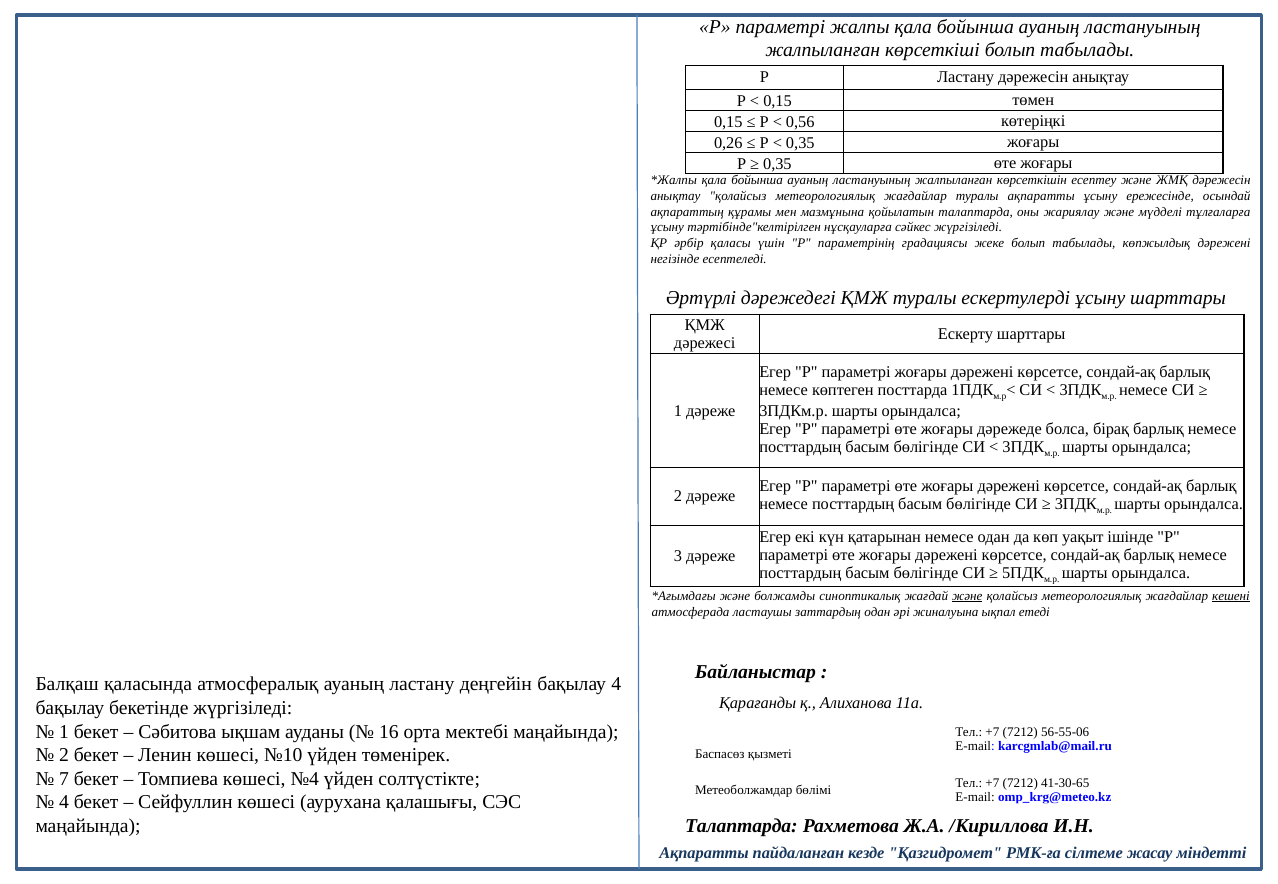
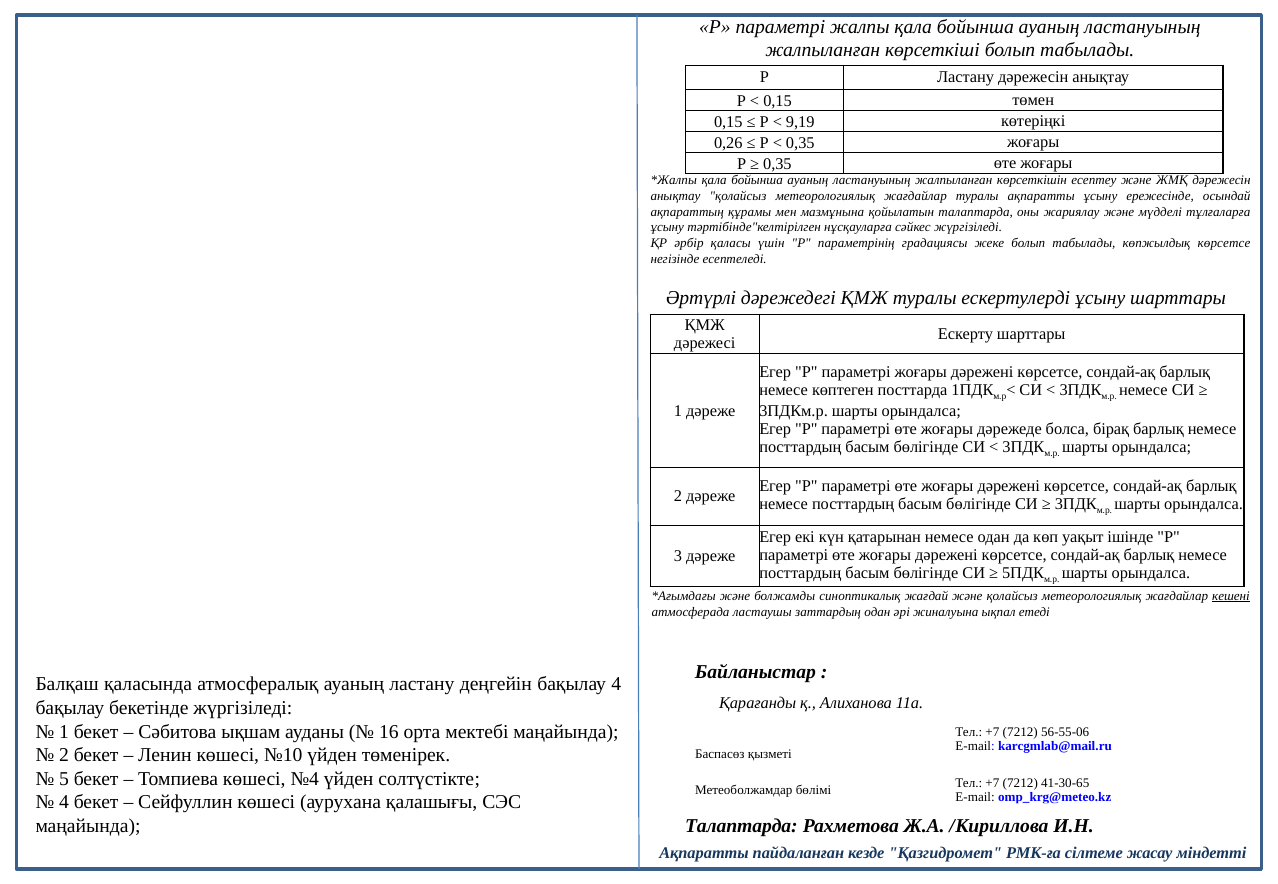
0,56: 0,56 -> 9,19
көпжылдық дәрежені: дәрежені -> көрсетсе
және at (967, 597) underline: present -> none
7: 7 -> 5
